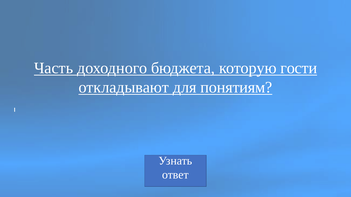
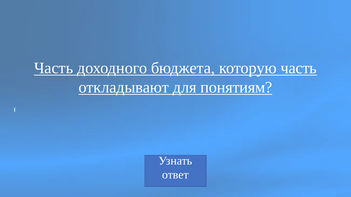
которую гости: гости -> часть
